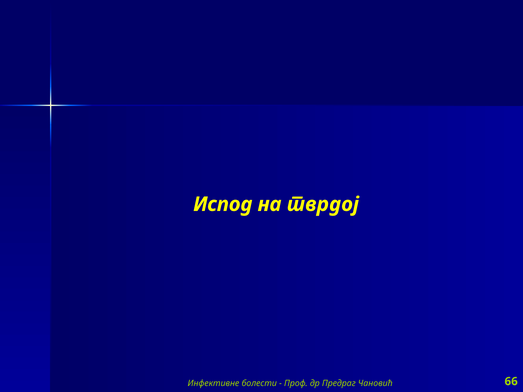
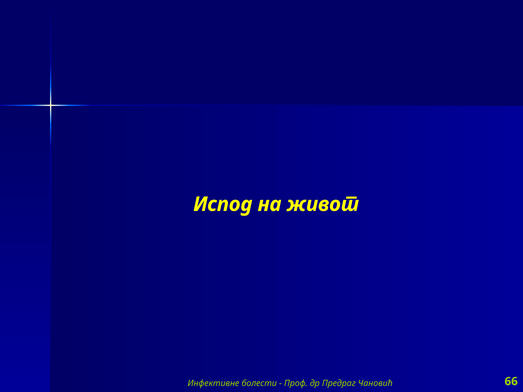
тврдој: тврдој -> живот
